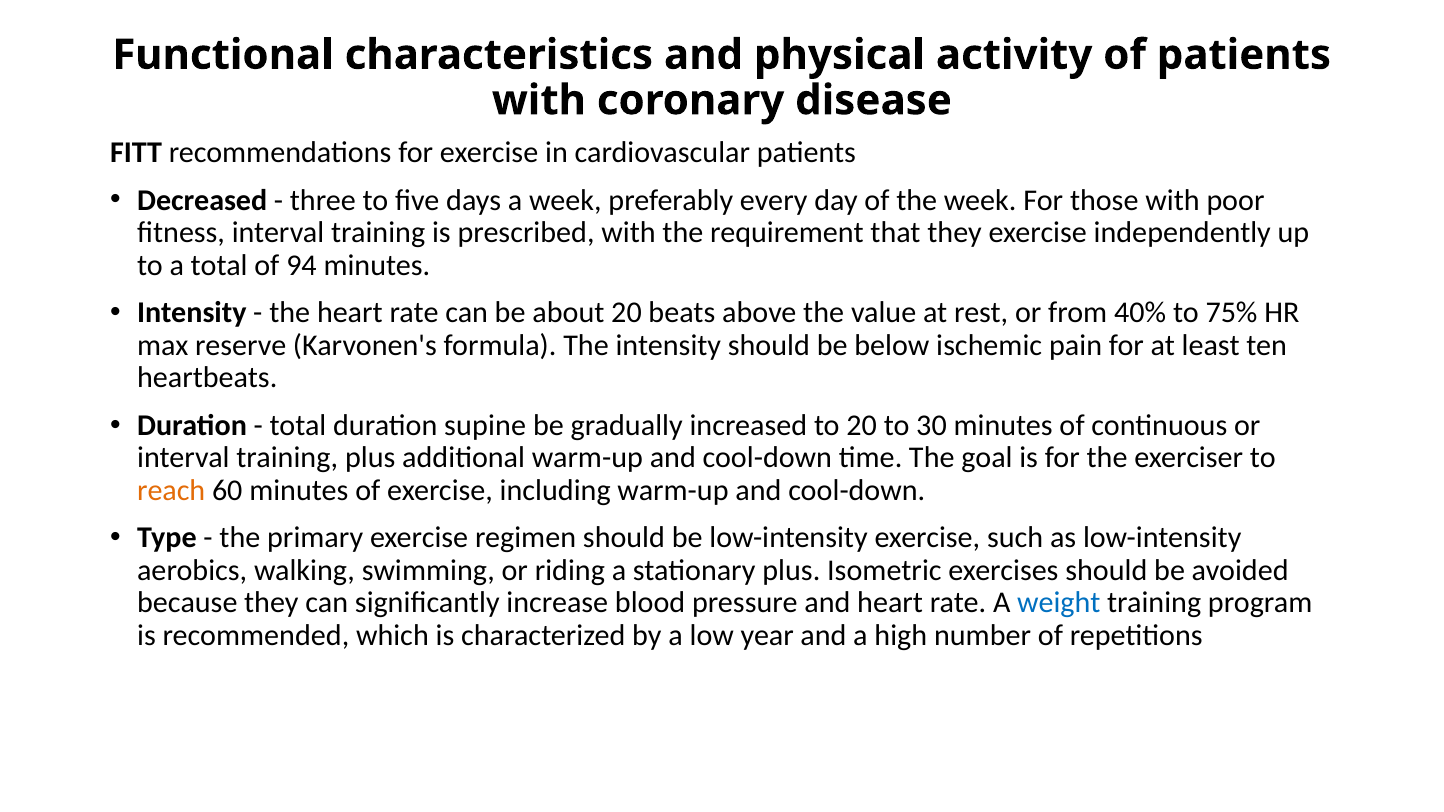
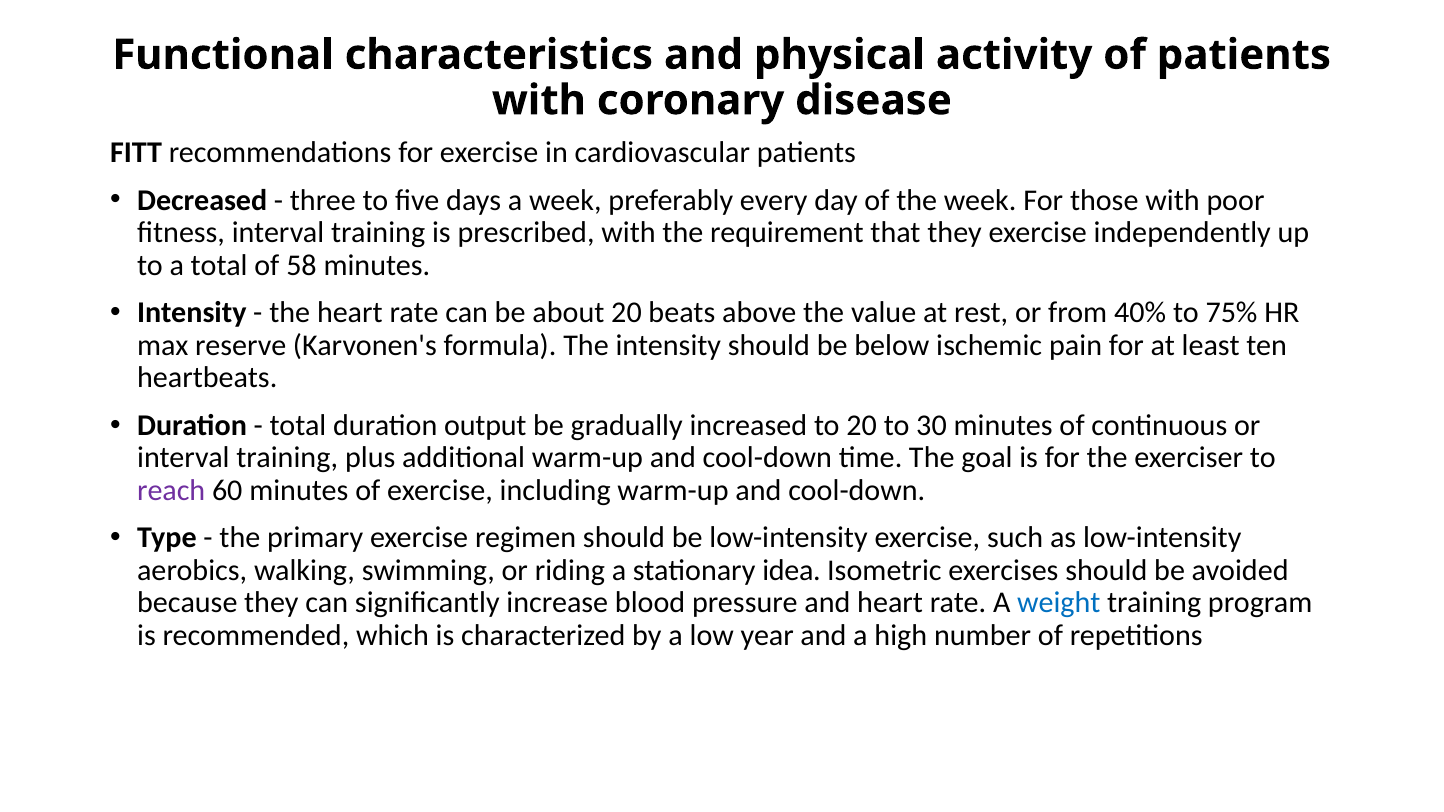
94: 94 -> 58
supine: supine -> output
reach colour: orange -> purple
stationary plus: plus -> idea
